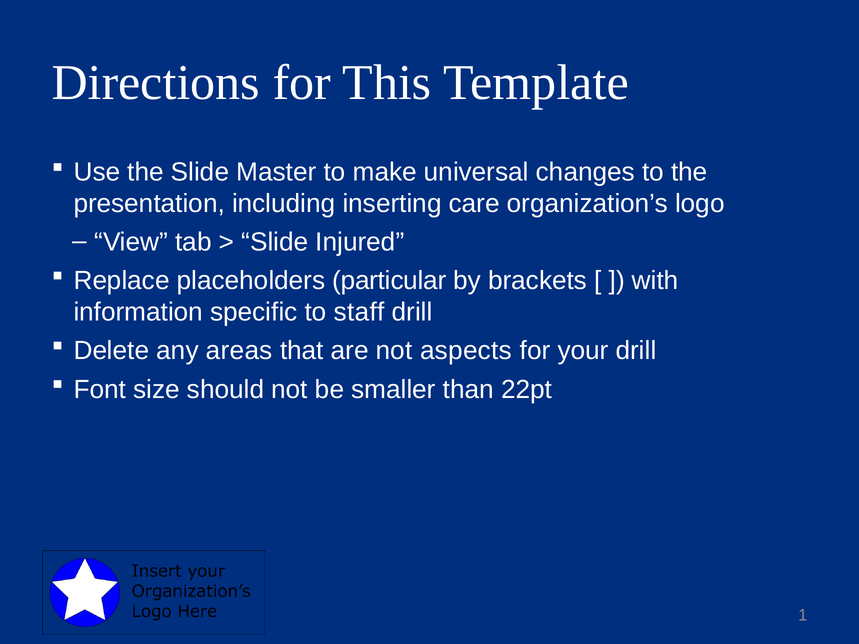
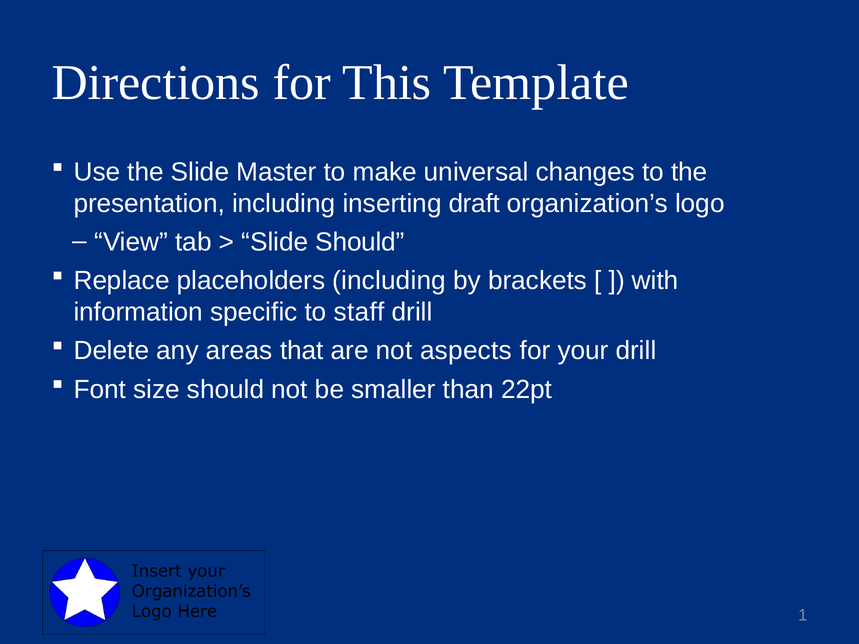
care: care -> draft
Slide Injured: Injured -> Should
placeholders particular: particular -> including
